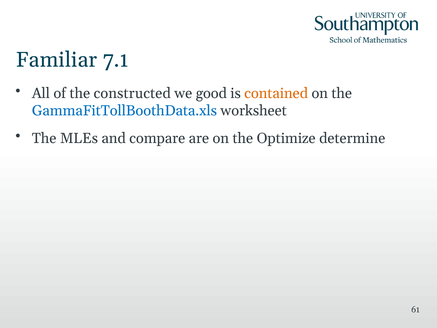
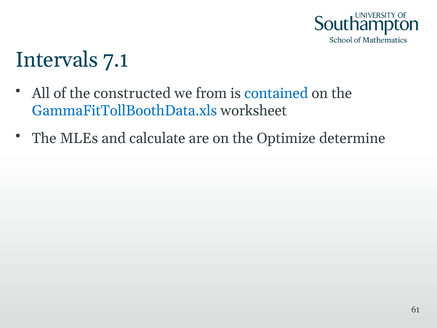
Familiar: Familiar -> Intervals
good: good -> from
contained colour: orange -> blue
compare: compare -> calculate
